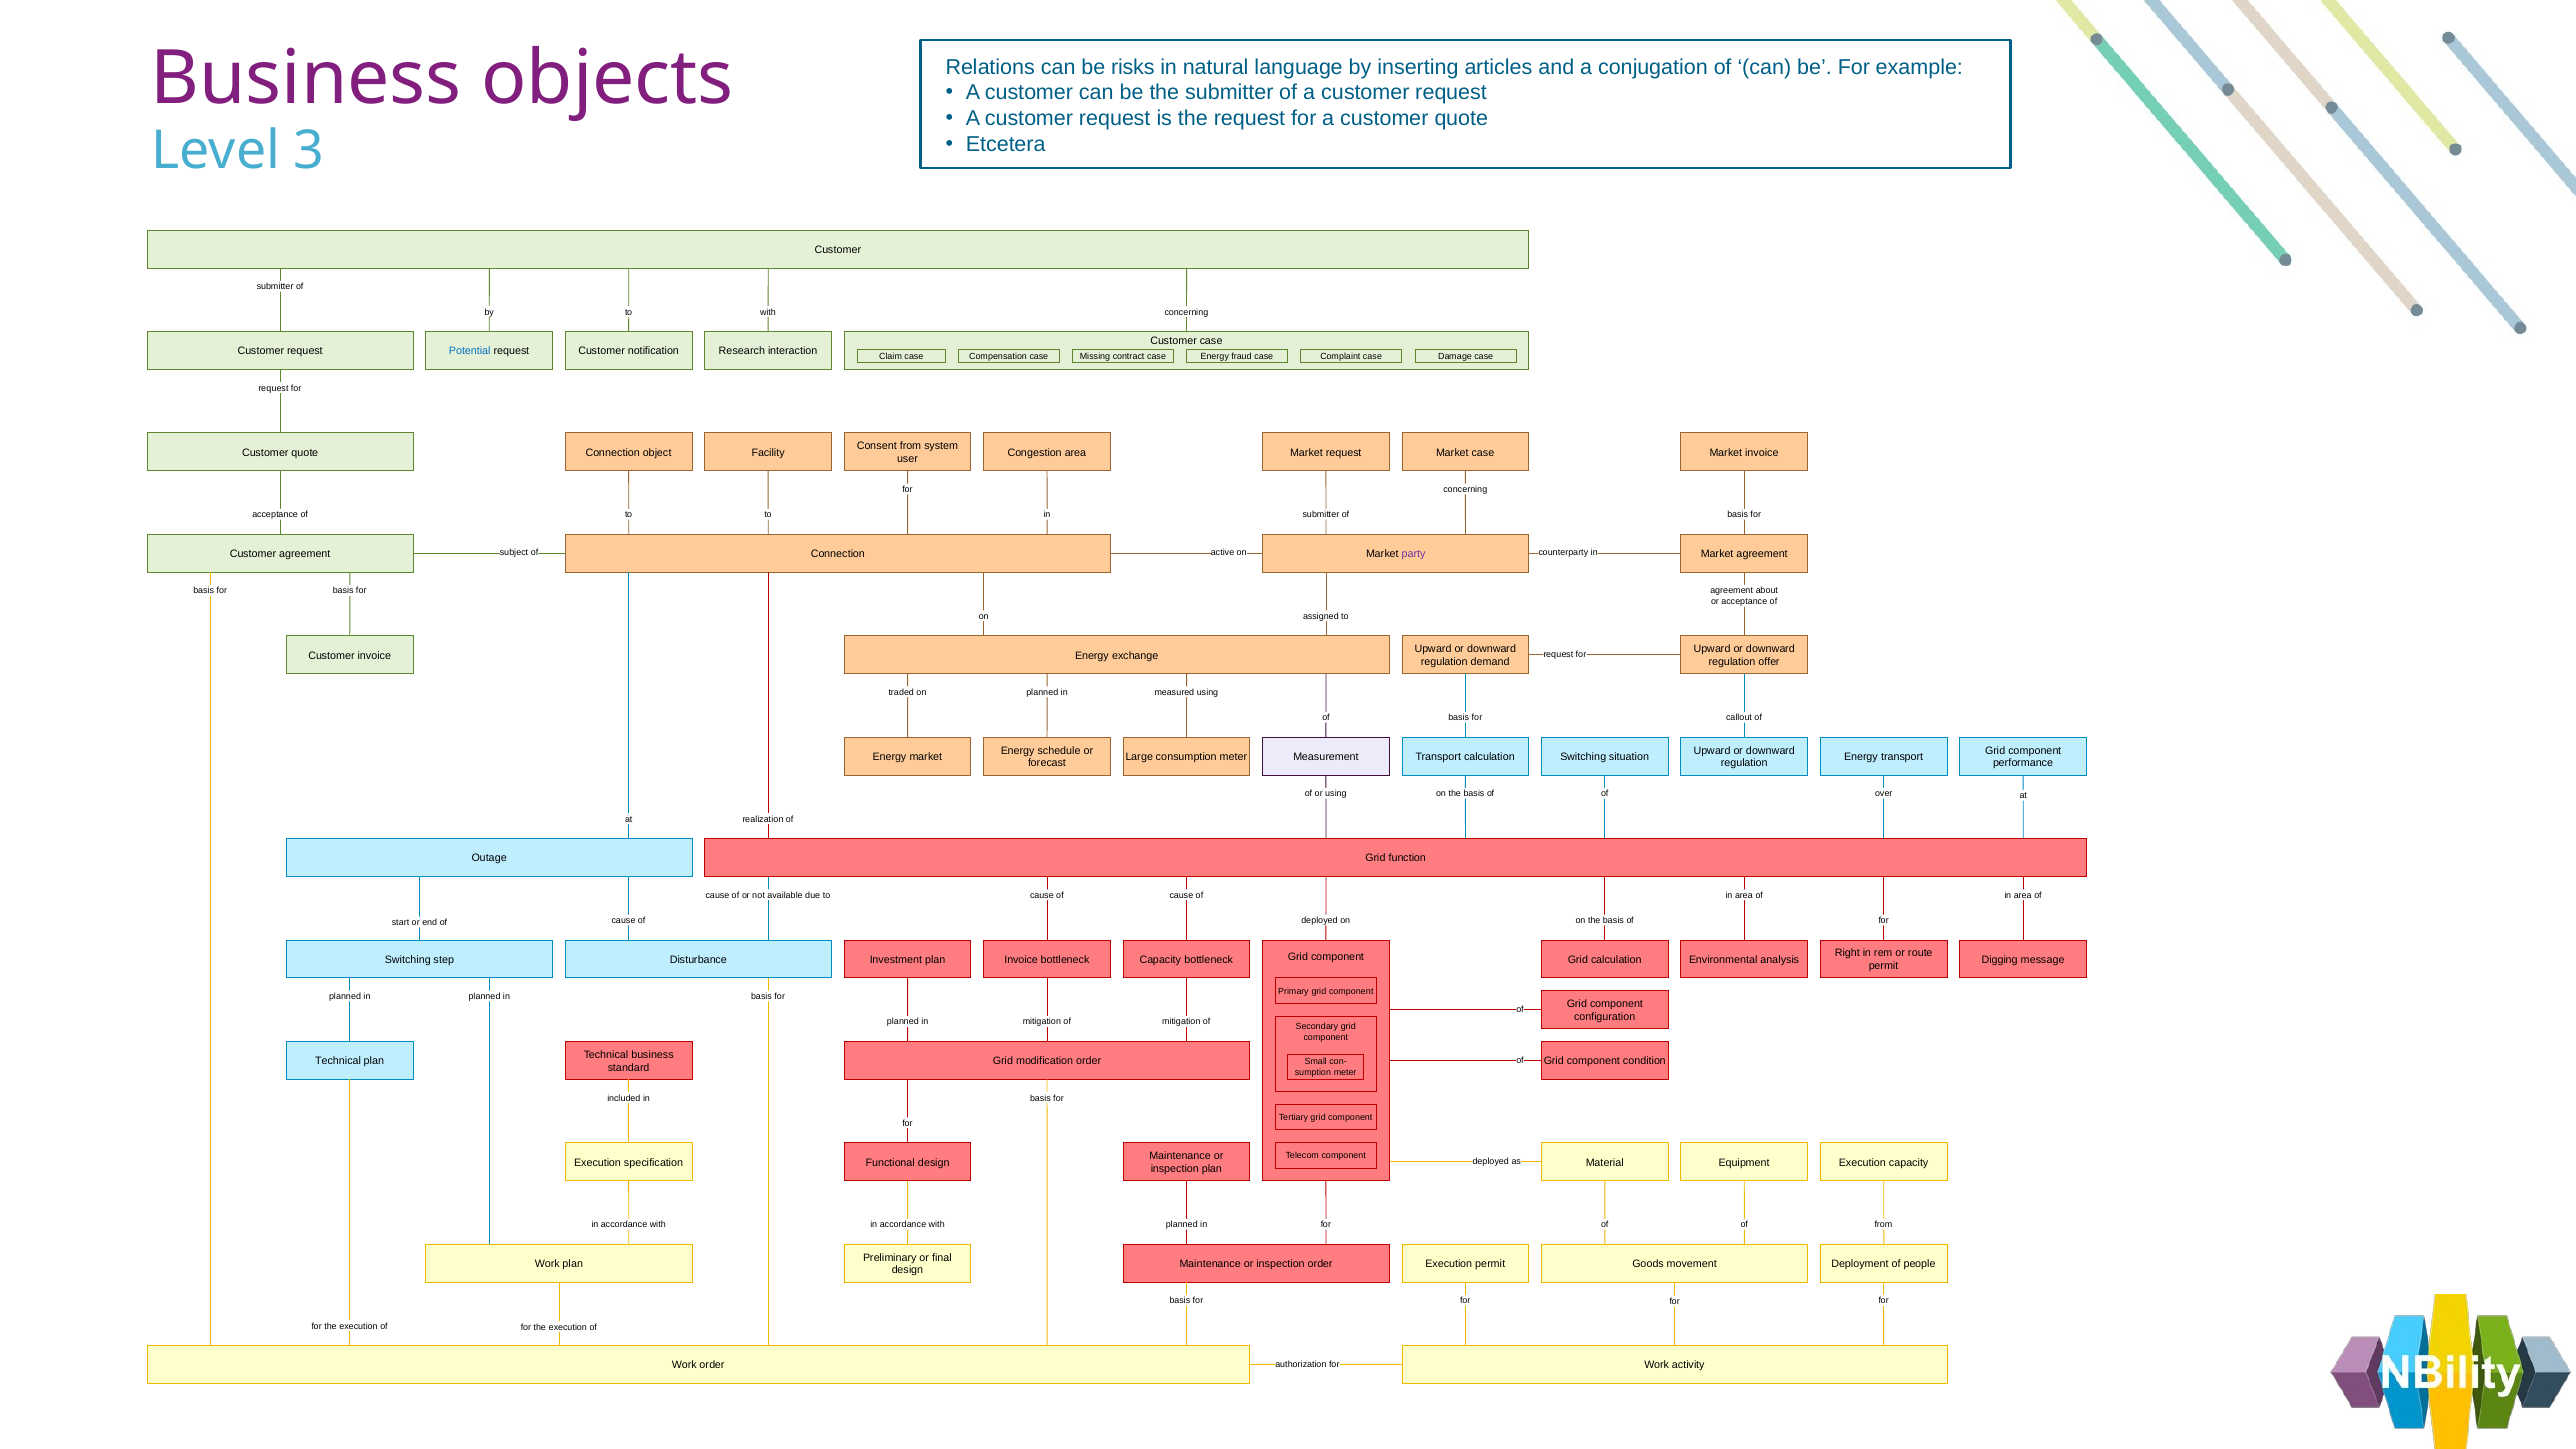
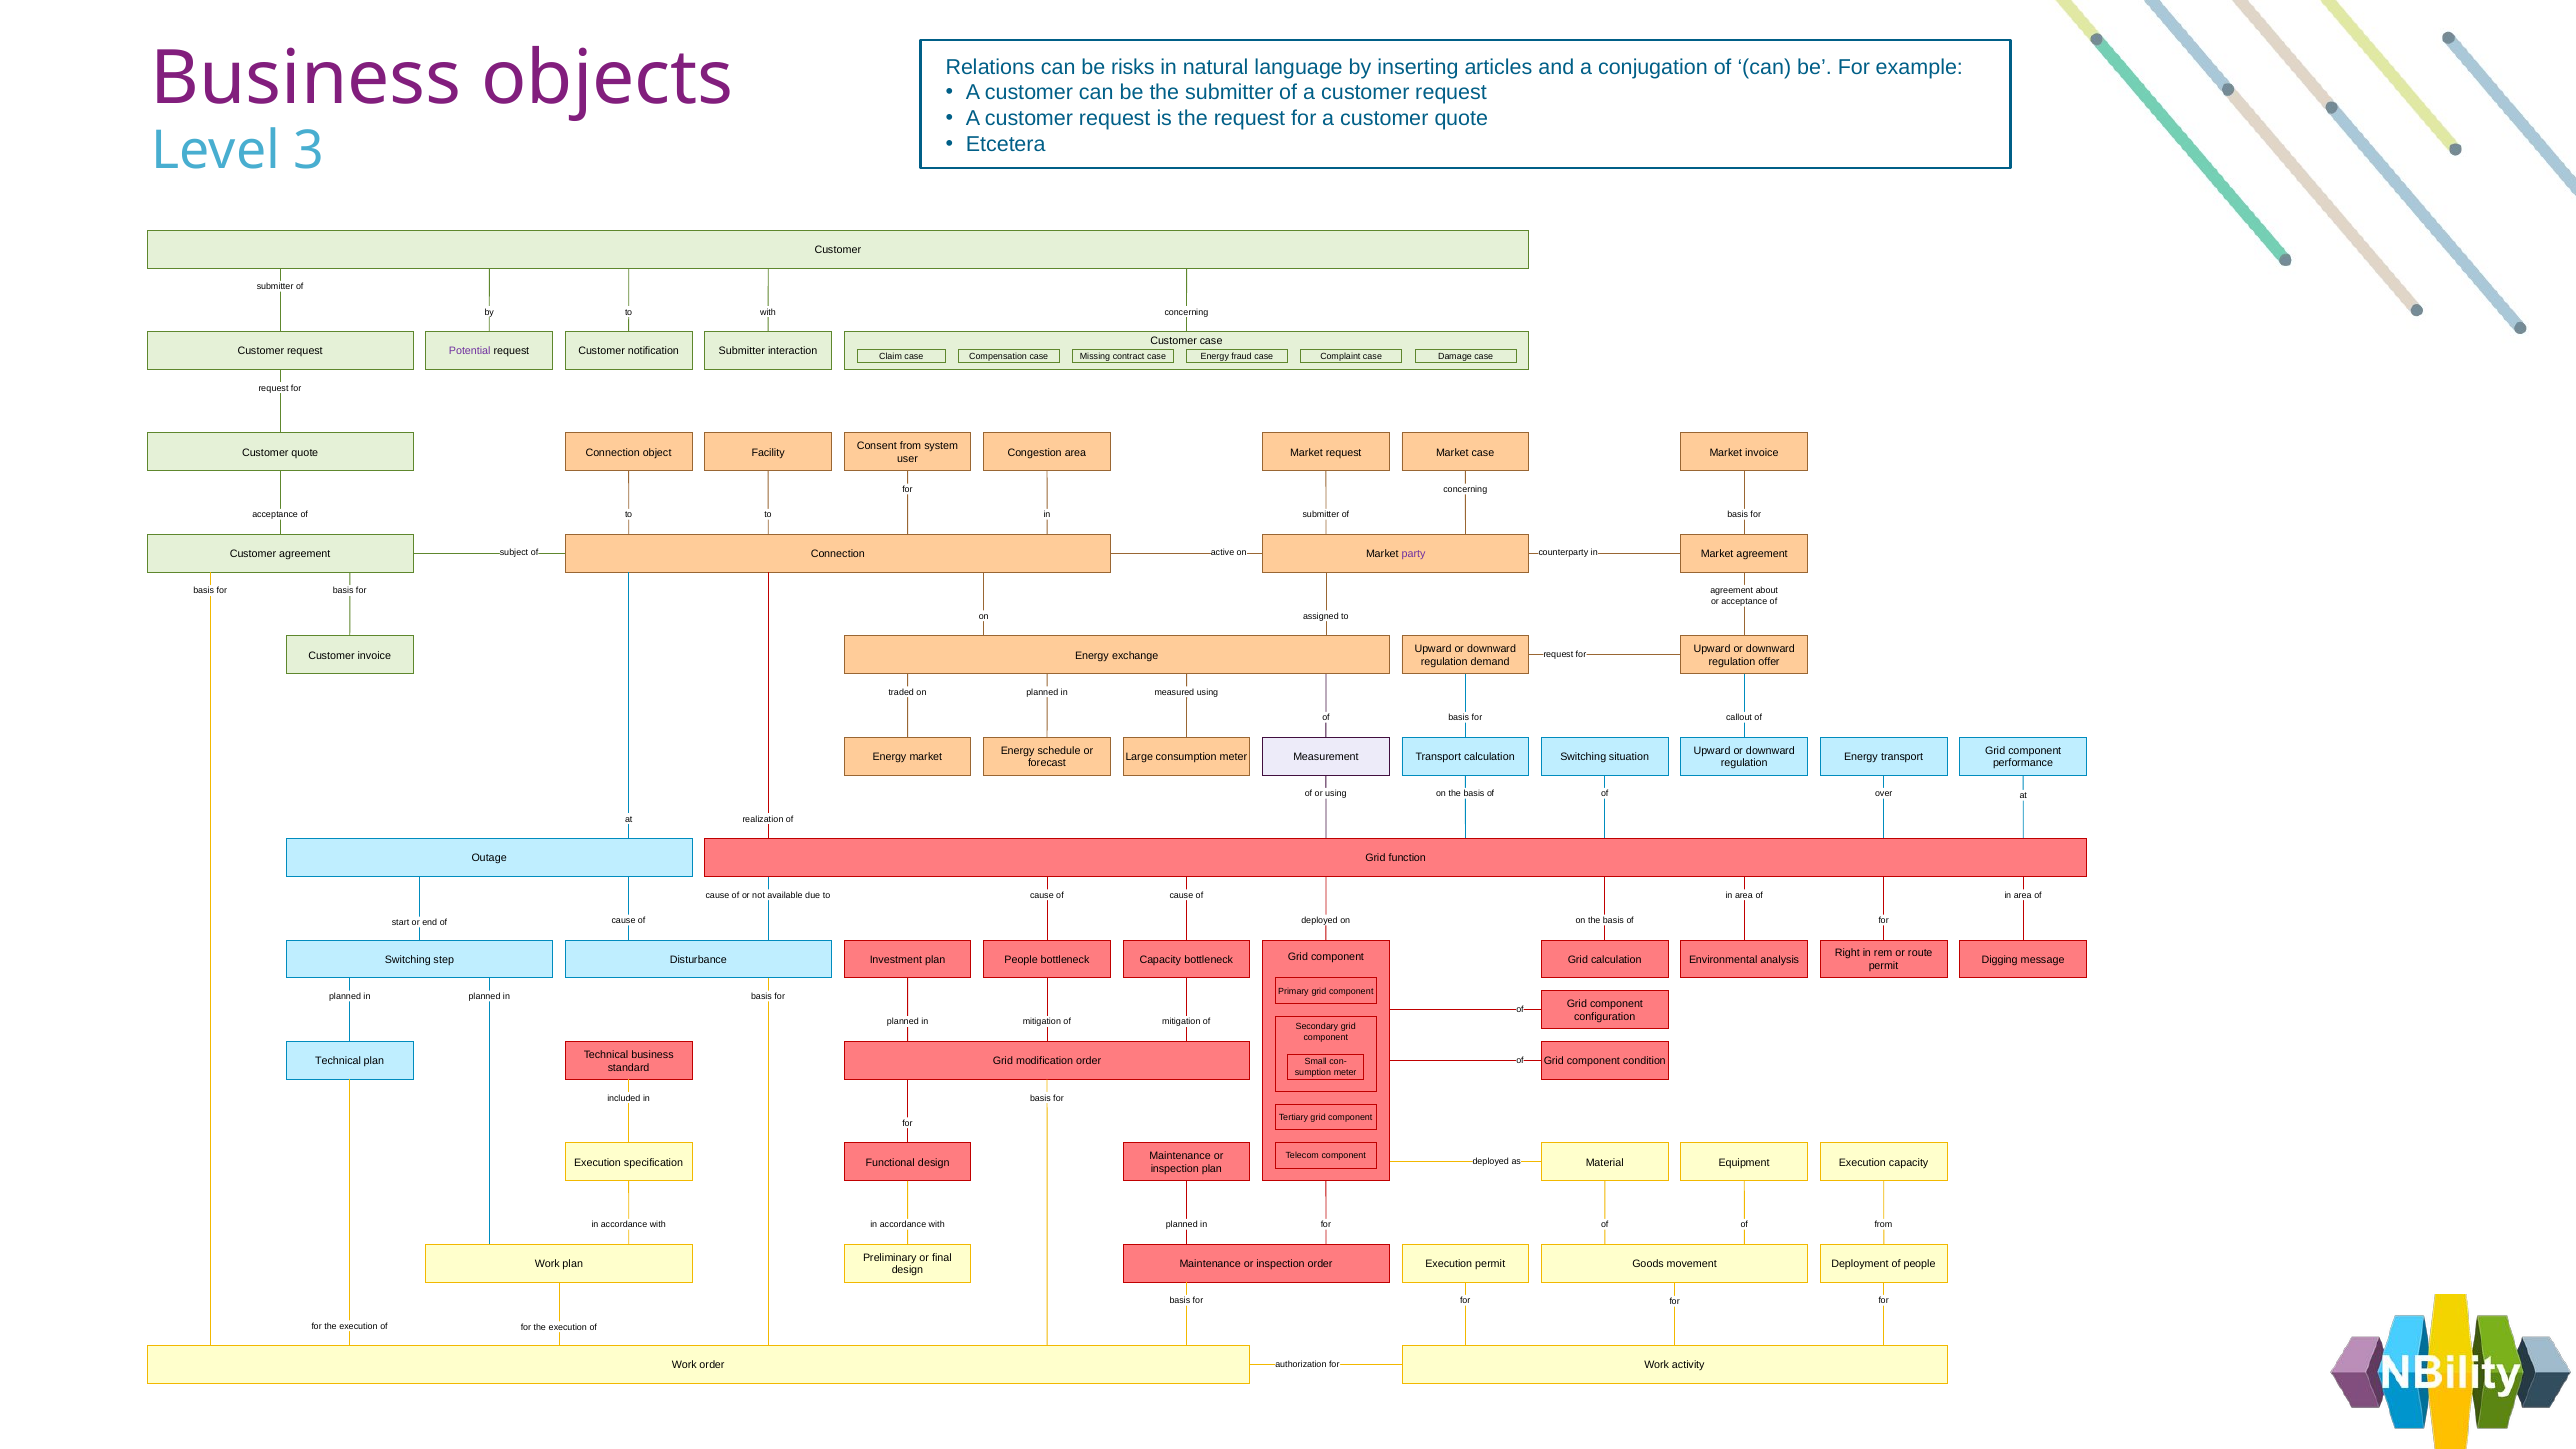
Potential colour: blue -> purple
notification Research: Research -> Submitter
Invoice at (1021, 960): Invoice -> People
